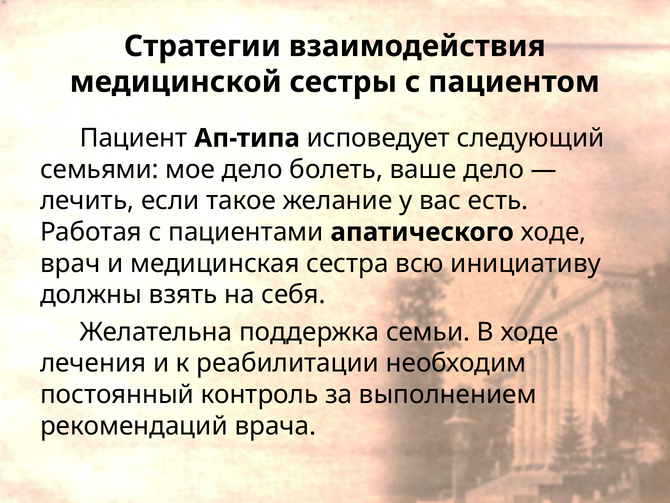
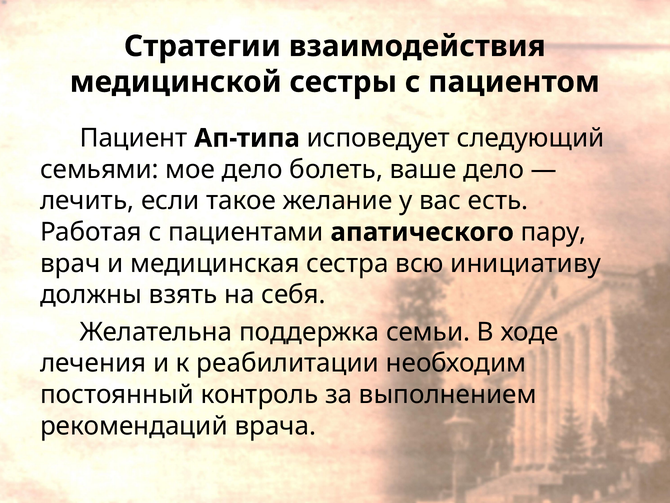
апатического ходе: ходе -> пару
